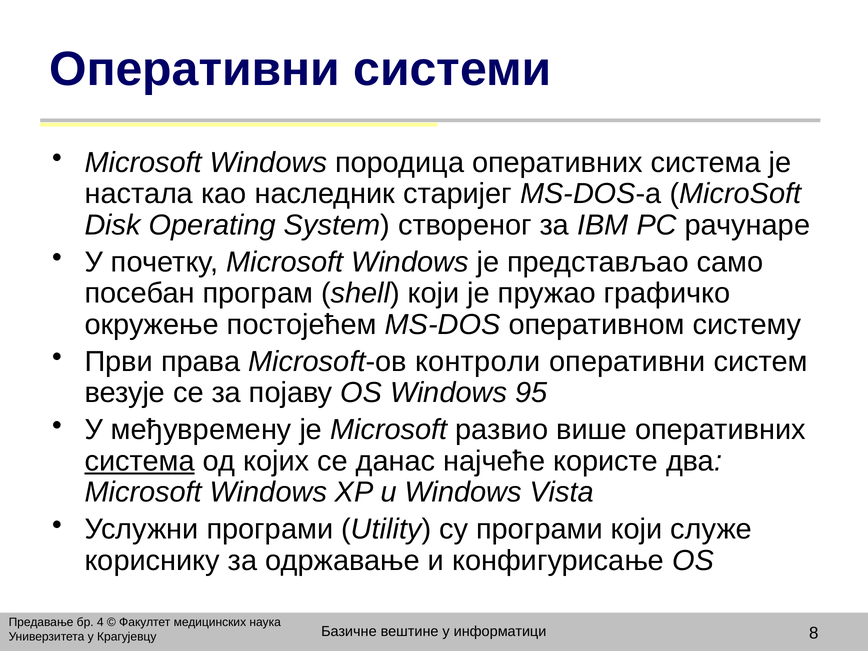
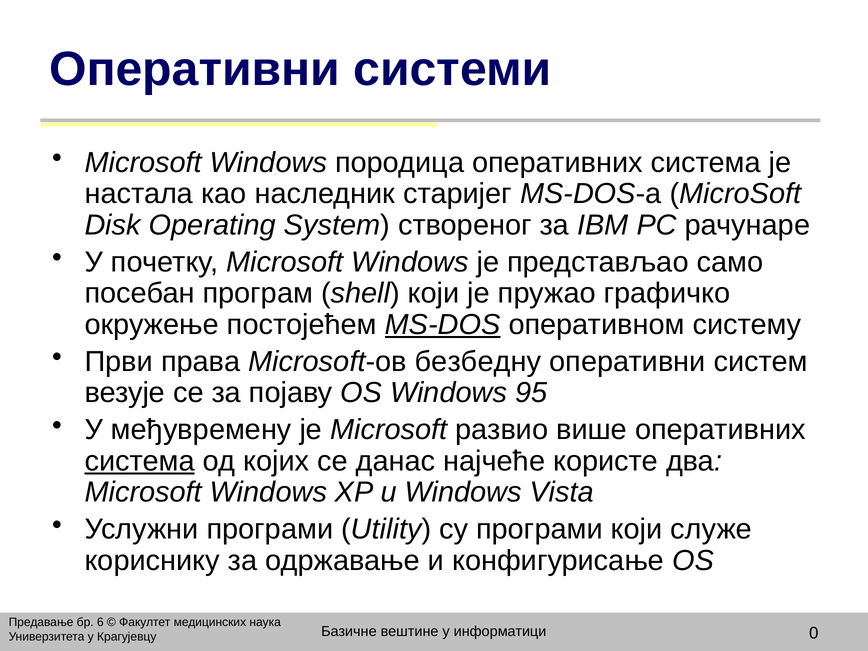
MS-DOS underline: none -> present
контроли: контроли -> безбедну
4: 4 -> 6
8: 8 -> 0
